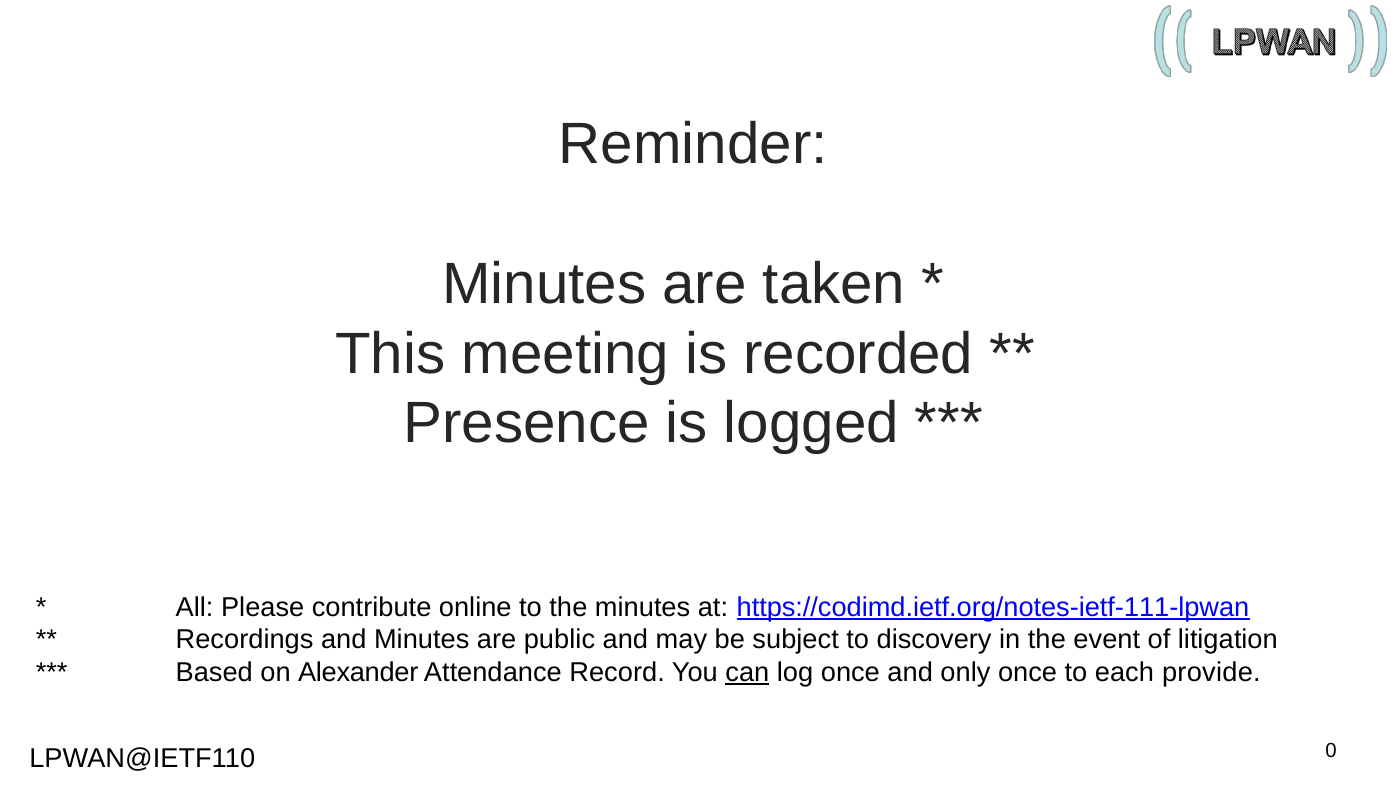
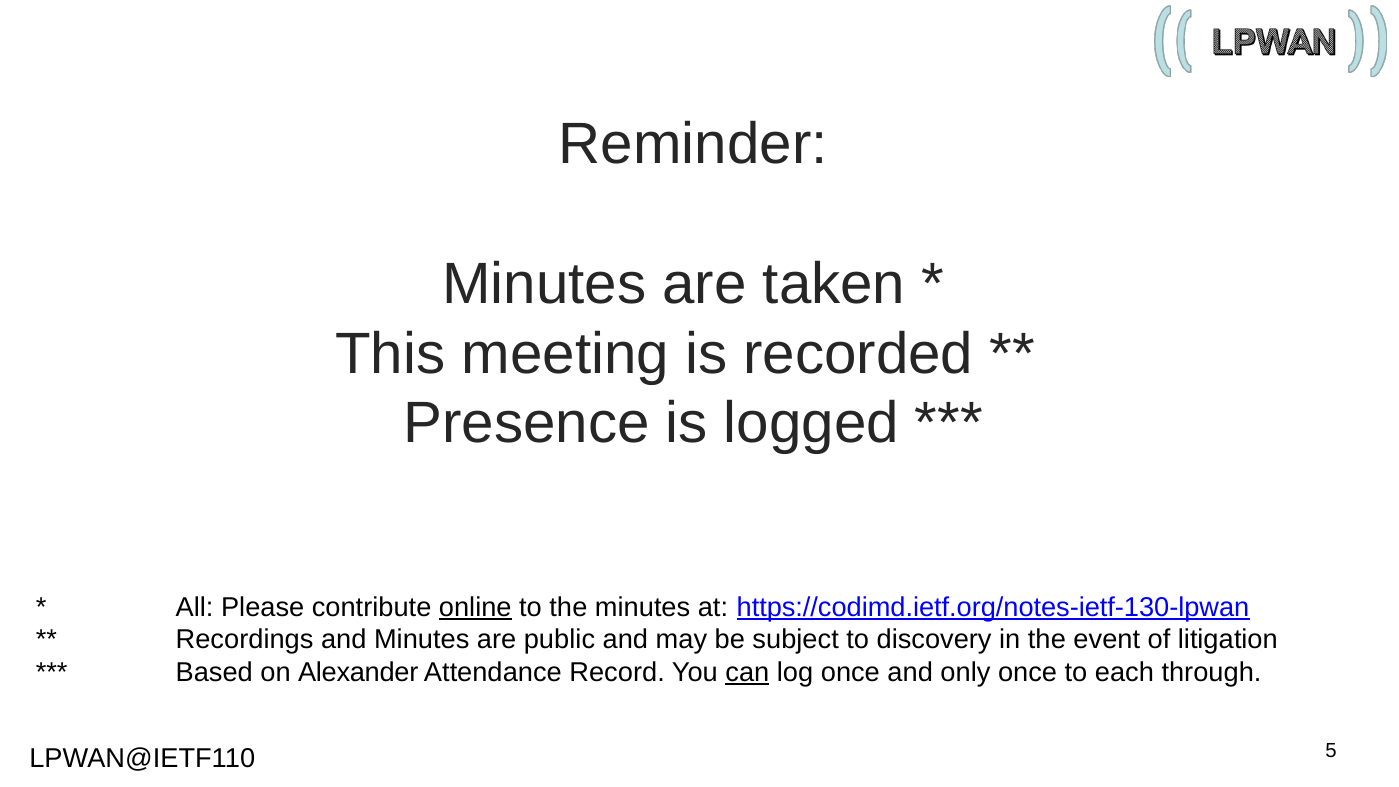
online underline: none -> present
https://codimd.ietf.org/notes-ietf-111-lpwan: https://codimd.ietf.org/notes-ietf-111-lpwan -> https://codimd.ietf.org/notes-ietf-130-lpwan
provide: provide -> through
0: 0 -> 5
